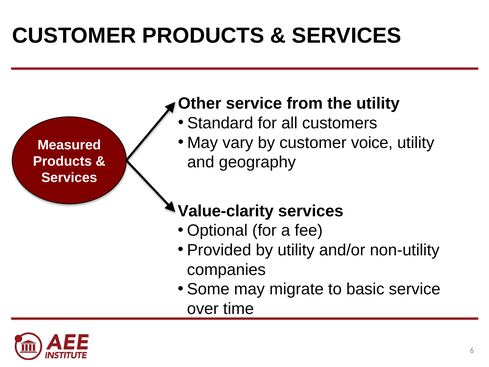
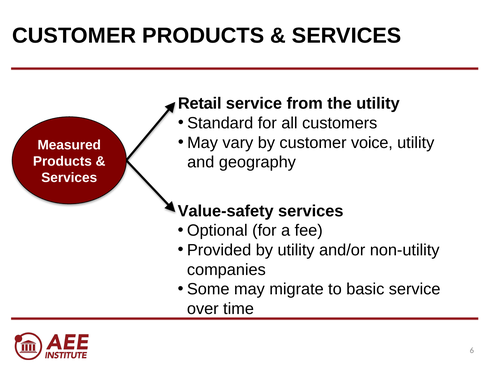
Other: Other -> Retail
Value-clarity: Value-clarity -> Value-safety
